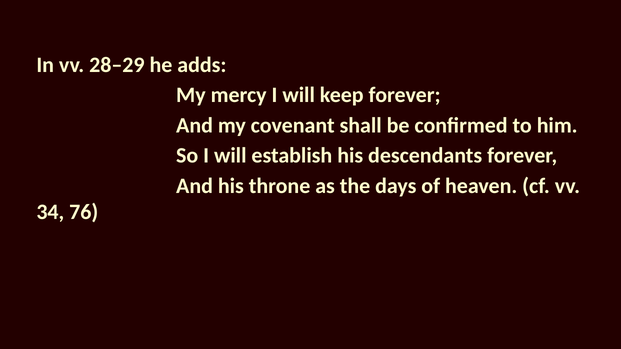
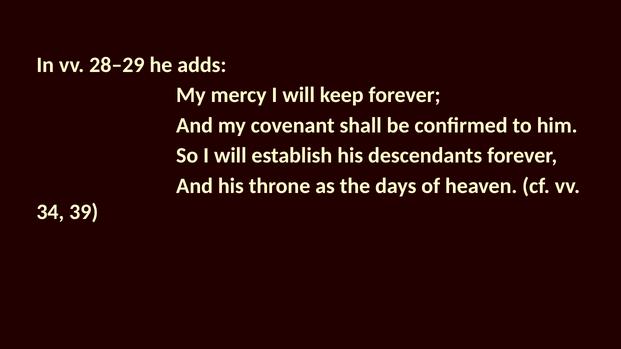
76: 76 -> 39
